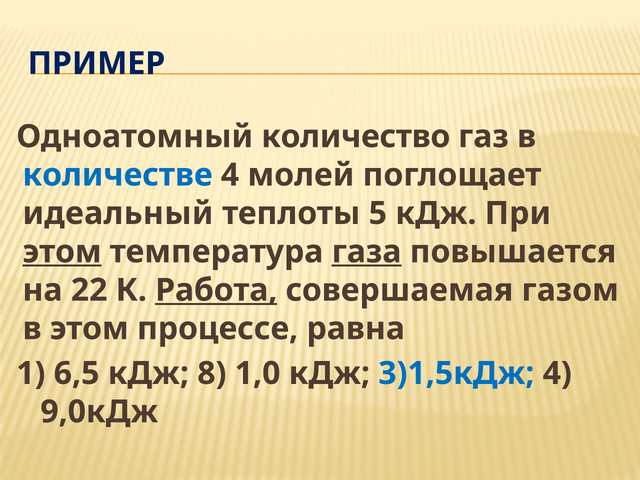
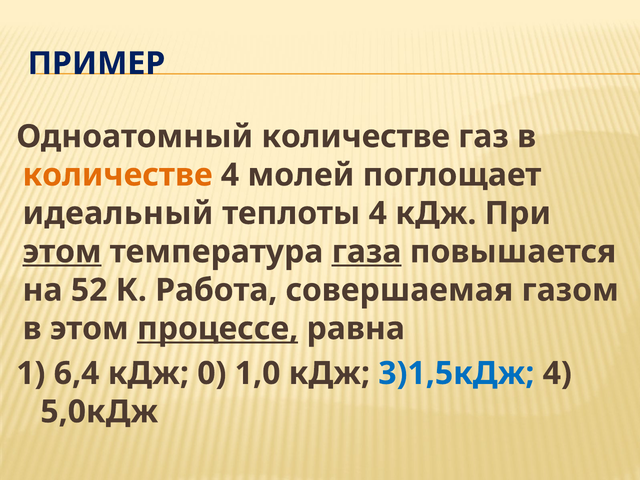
Одноатомный количество: количество -> количестве
количестве at (118, 175) colour: blue -> orange
теплоты 5: 5 -> 4
22: 22 -> 52
Работа underline: present -> none
процессе underline: none -> present
6,5: 6,5 -> 6,4
8: 8 -> 0
9,0кДж: 9,0кДж -> 5,0кДж
